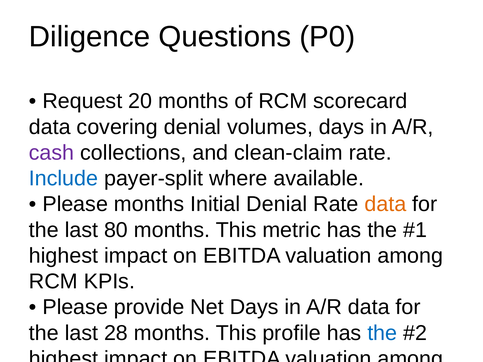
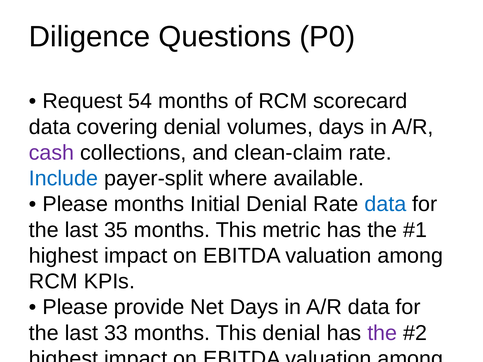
20: 20 -> 54
data at (385, 204) colour: orange -> blue
80: 80 -> 35
28: 28 -> 33
This profile: profile -> denial
the at (382, 333) colour: blue -> purple
